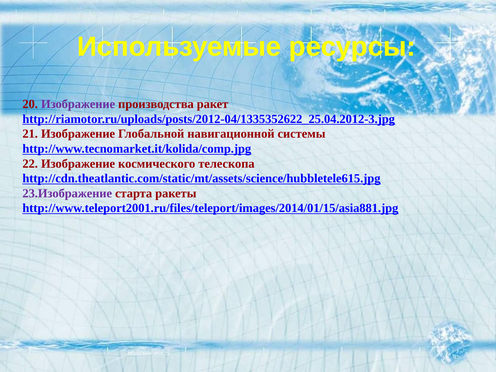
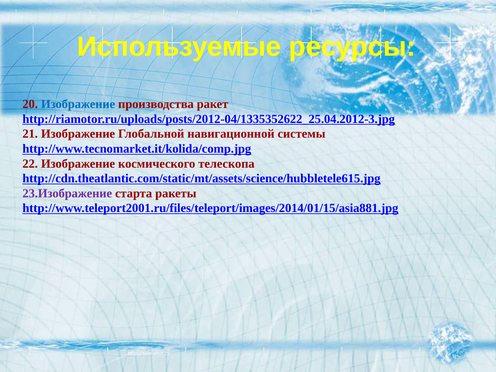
Изображение at (78, 104) colour: purple -> blue
